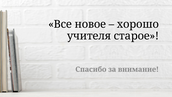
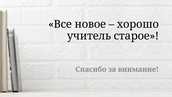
учителя: учителя -> учитель
